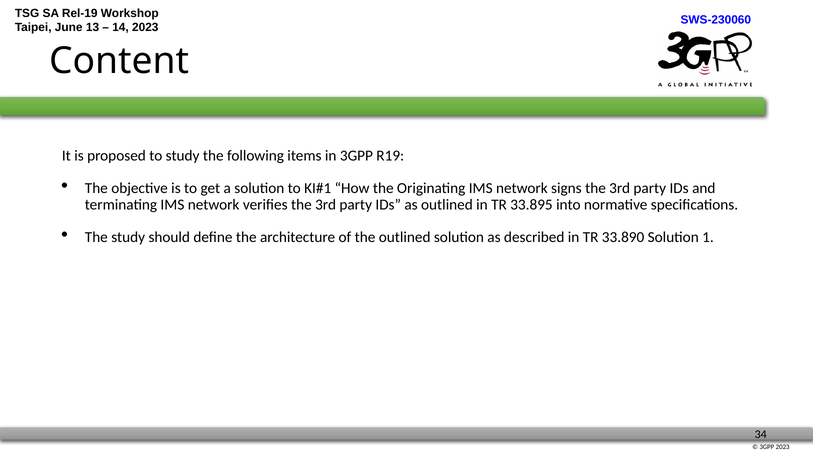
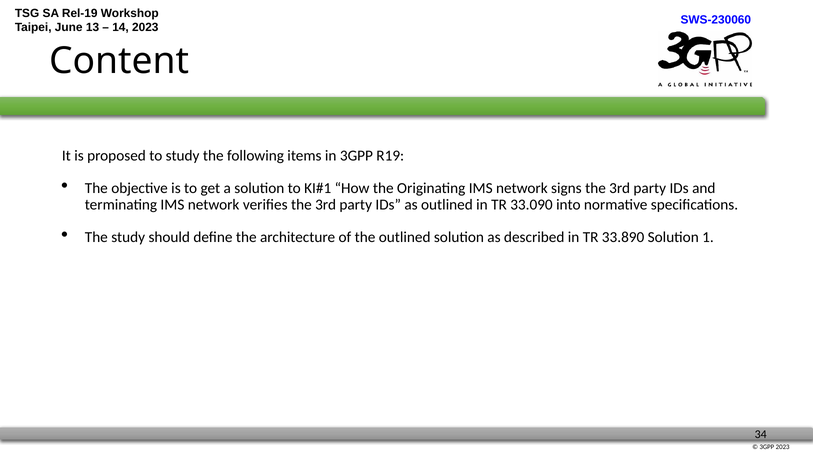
33.895: 33.895 -> 33.090
